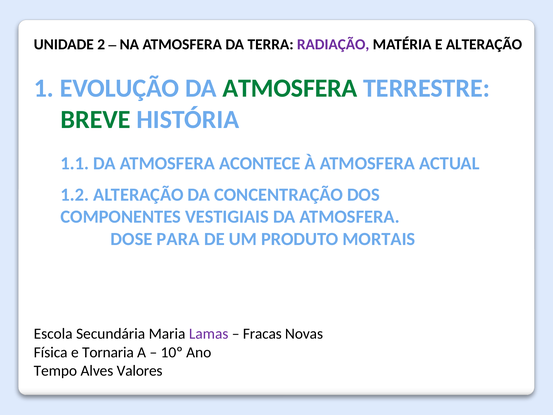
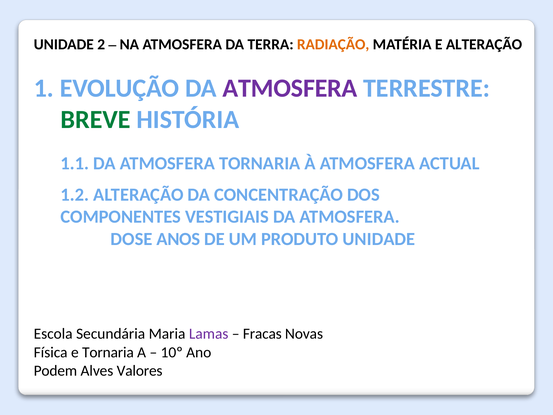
RADIAÇÃO colour: purple -> orange
ATMOSFERA at (290, 88) colour: green -> purple
ATMOSFERA ACONTECE: ACONTECE -> TORNARIA
PARA: PARA -> ANOS
PRODUTO MORTAIS: MORTAIS -> UNIDADE
Tempo: Tempo -> Podem
